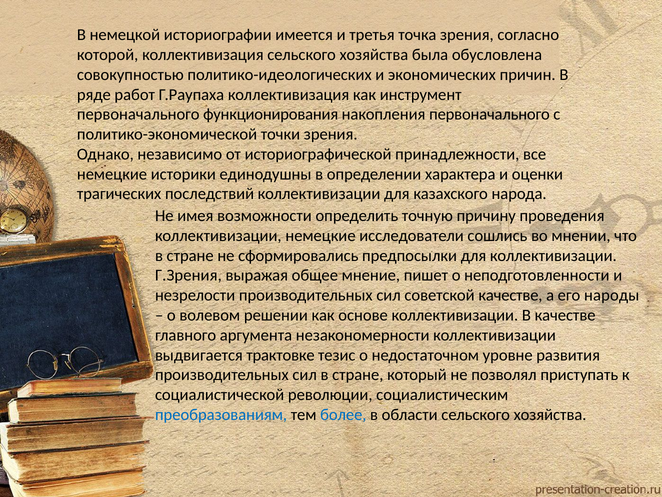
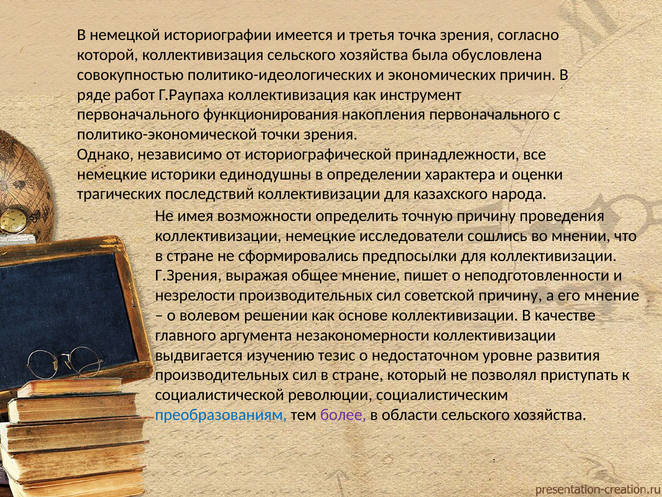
советской качестве: качестве -> причину
его народы: народы -> мнение
трактовке: трактовке -> изучению
более colour: blue -> purple
